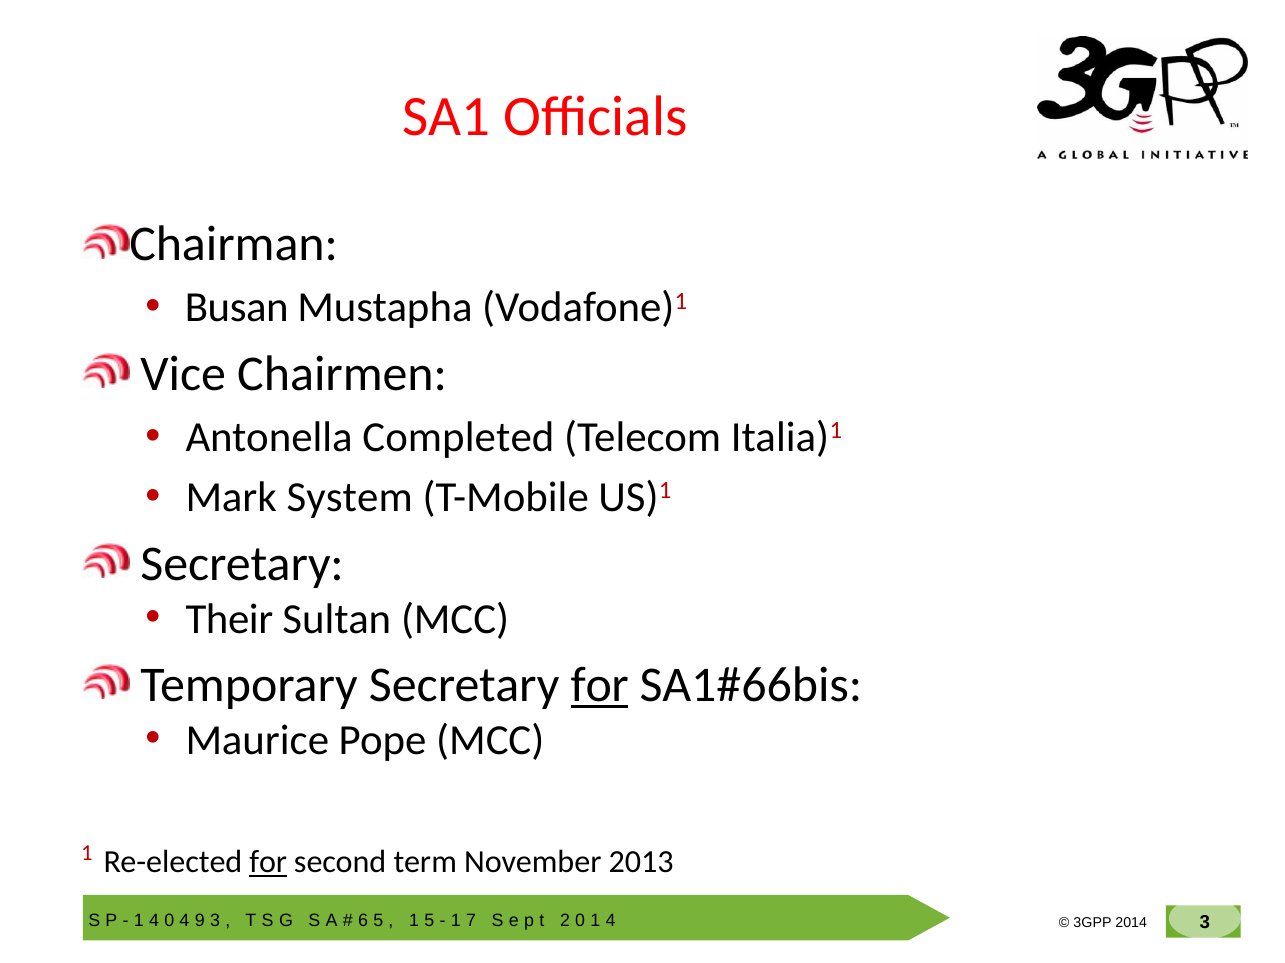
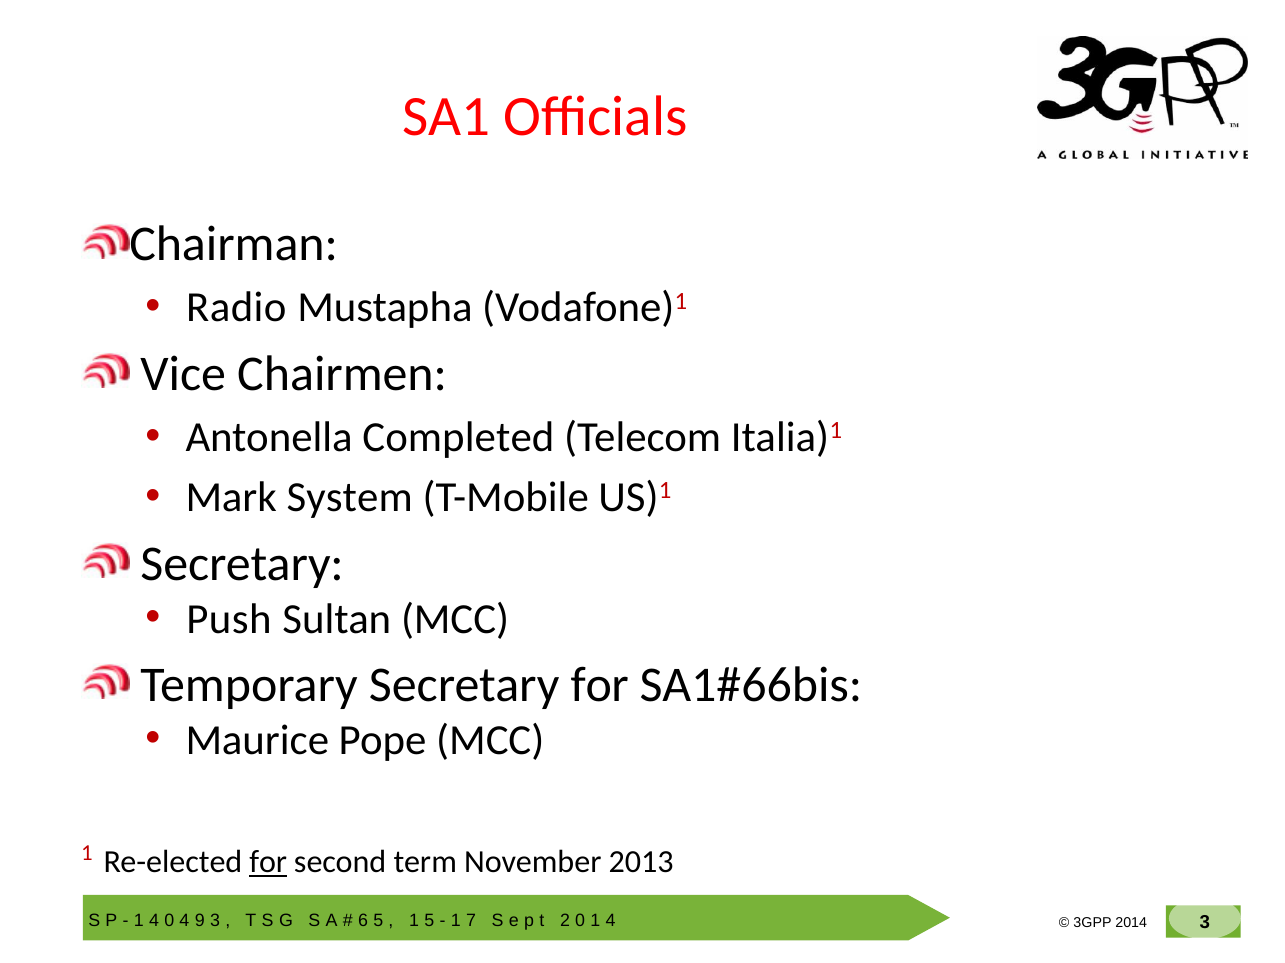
Busan: Busan -> Radio
Their: Their -> Push
for at (600, 686) underline: present -> none
